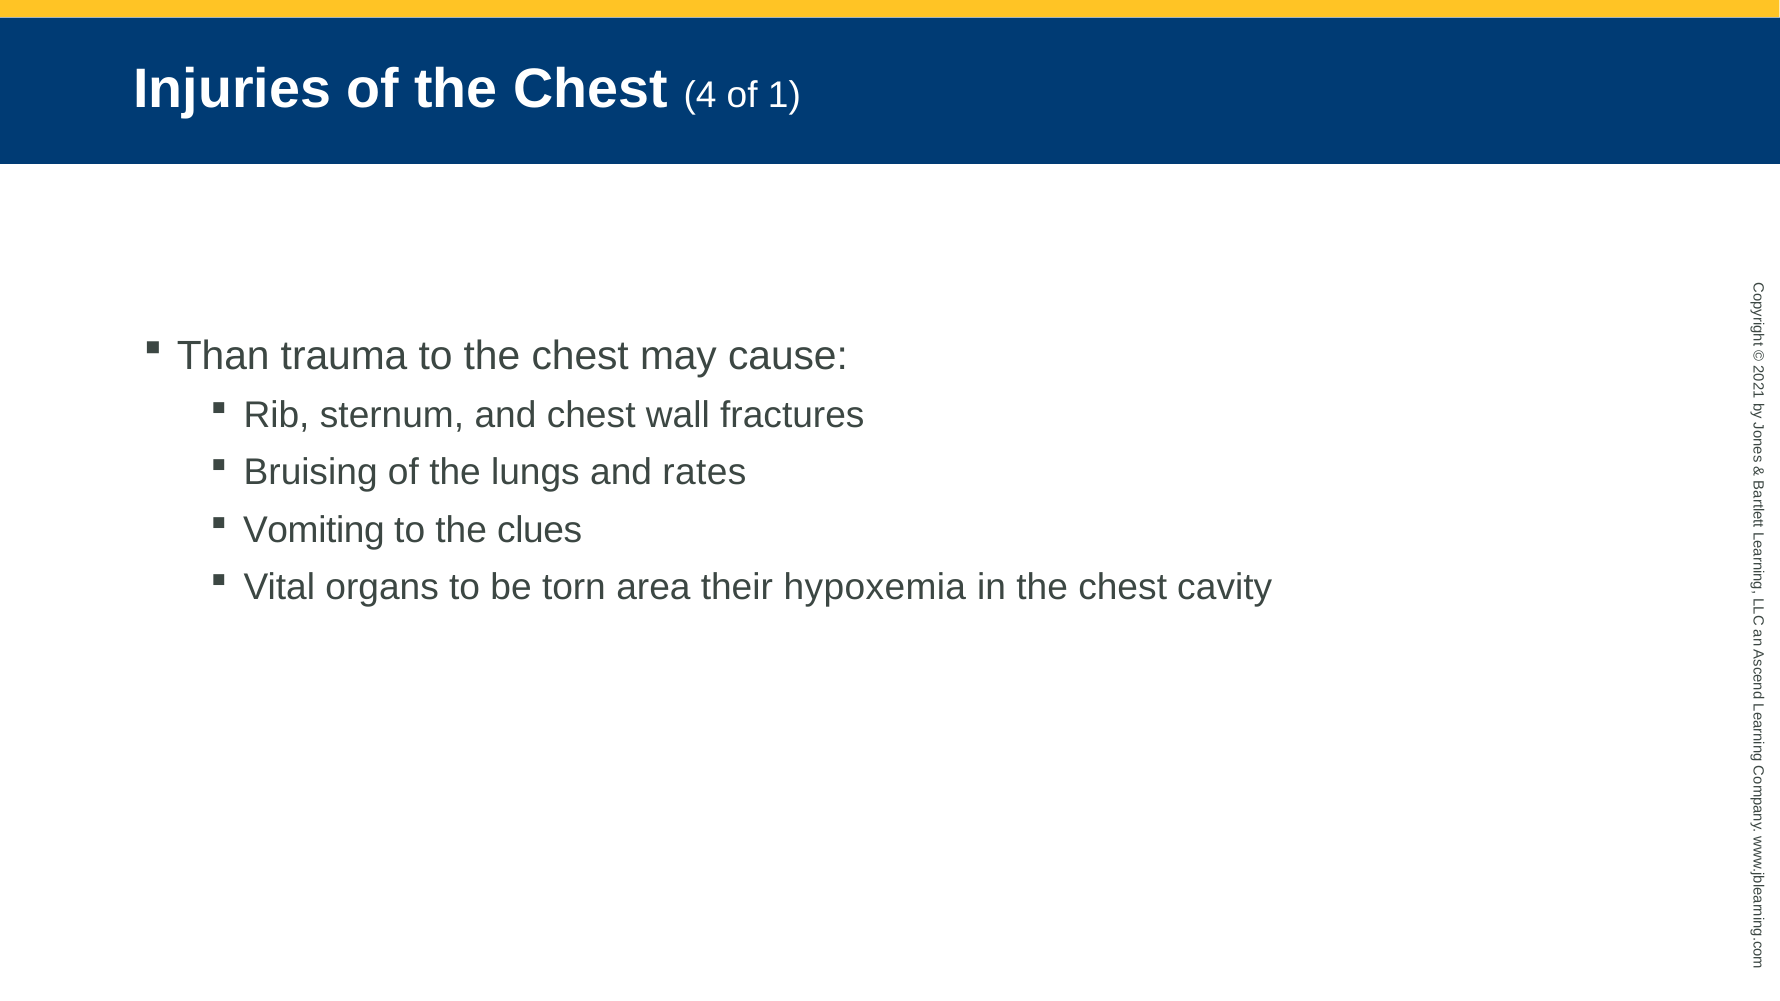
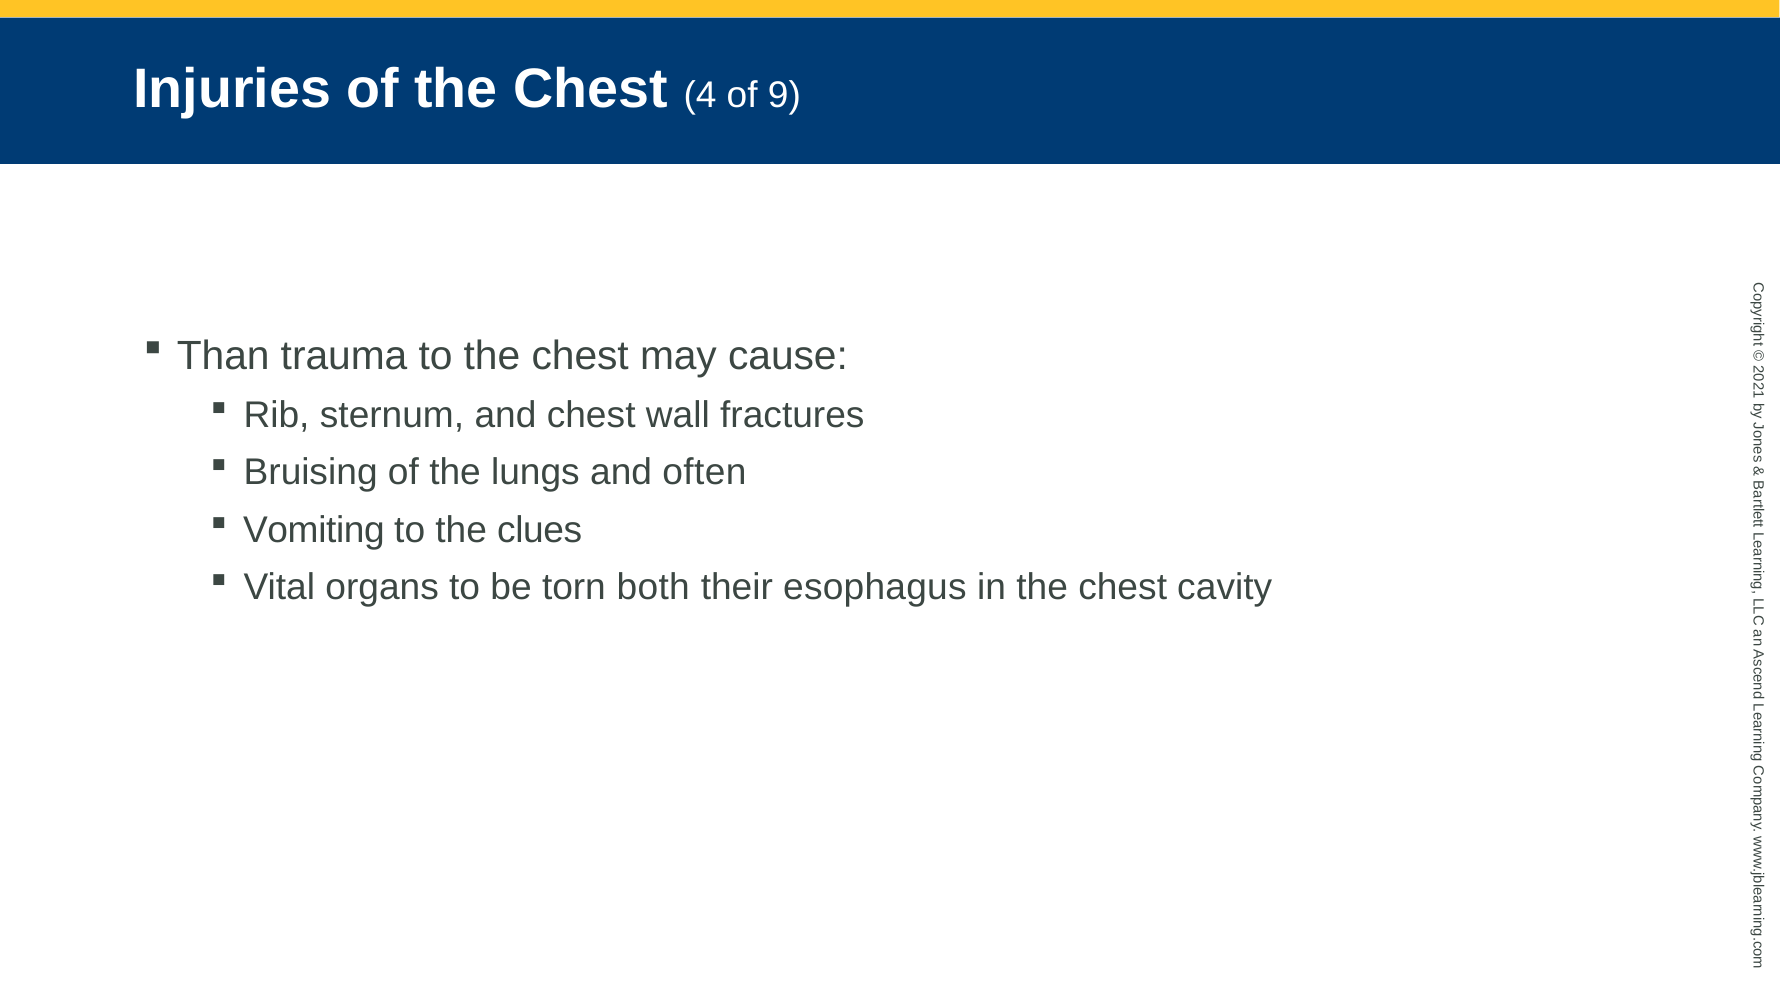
of 1: 1 -> 9
rates: rates -> often
area: area -> both
hypoxemia: hypoxemia -> esophagus
